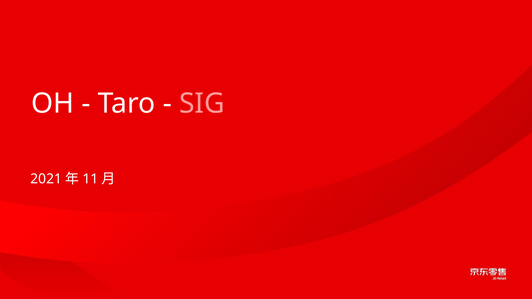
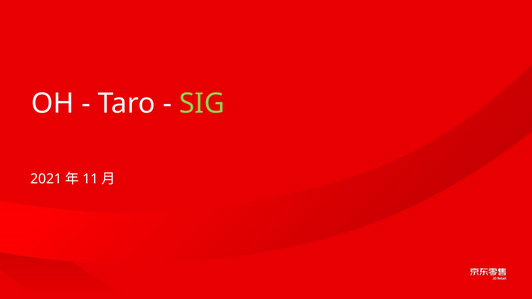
SIG colour: pink -> light green
